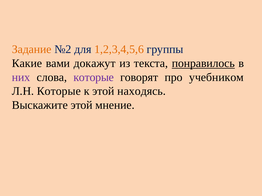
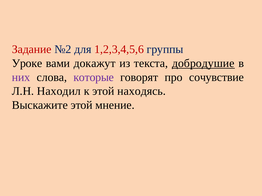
Задание colour: orange -> red
1,2,3,4,5,6 colour: orange -> red
Какие: Какие -> Уроке
понравилось: понравилось -> добродушие
учебником: учебником -> сочувствие
Л.Н Которые: Которые -> Находил
